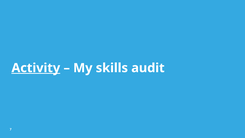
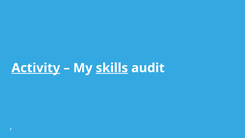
skills underline: none -> present
